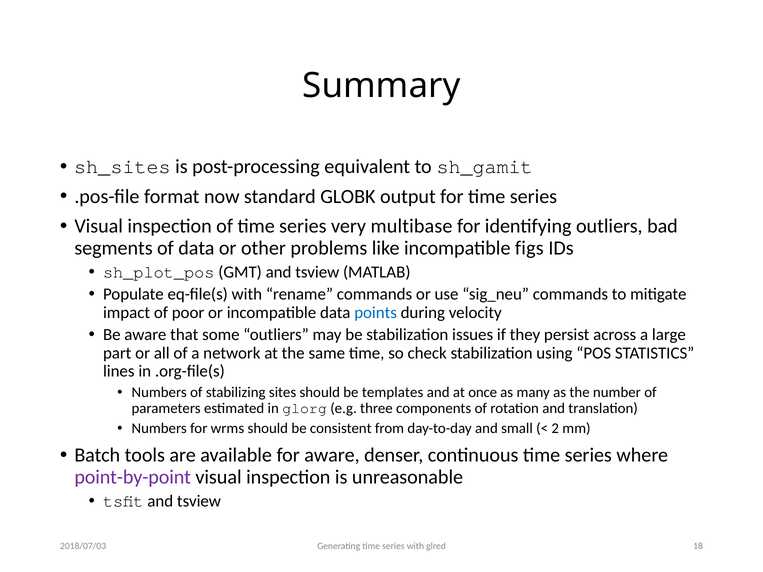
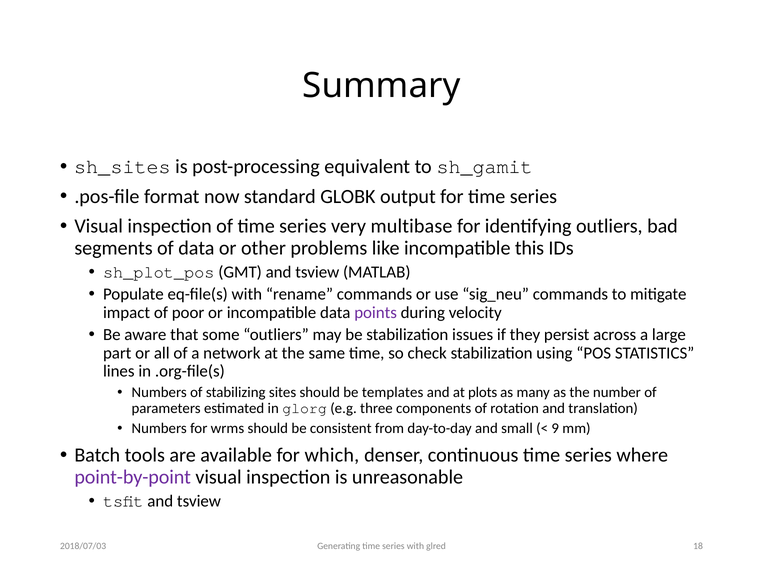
figs: figs -> this
points colour: blue -> purple
once: once -> plots
2: 2 -> 9
for aware: aware -> which
